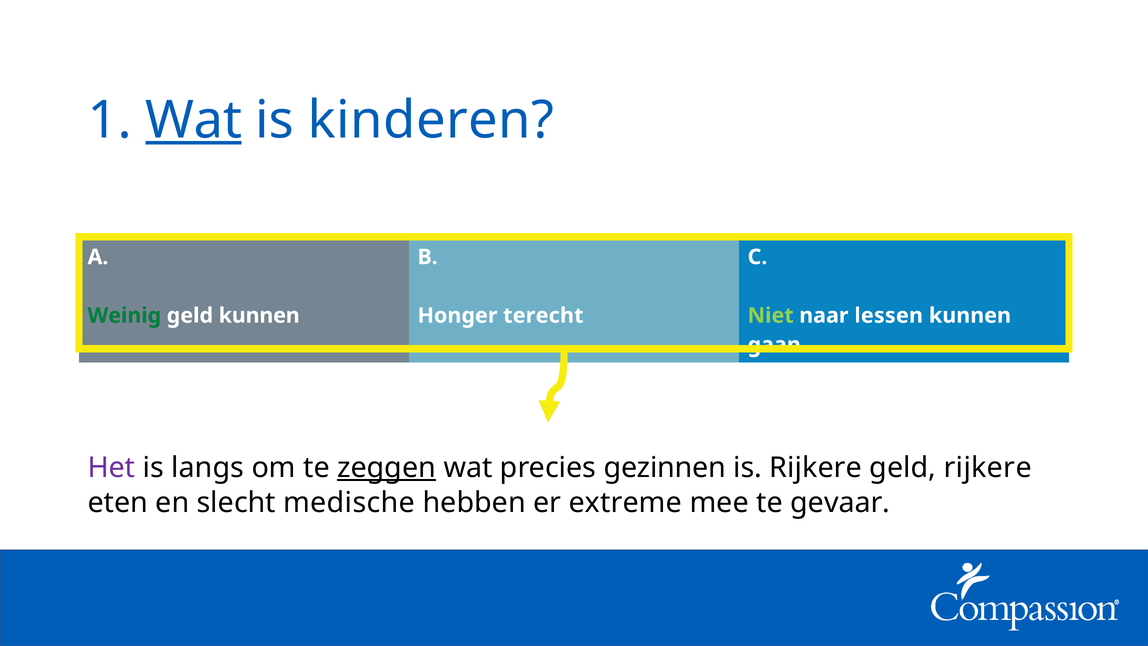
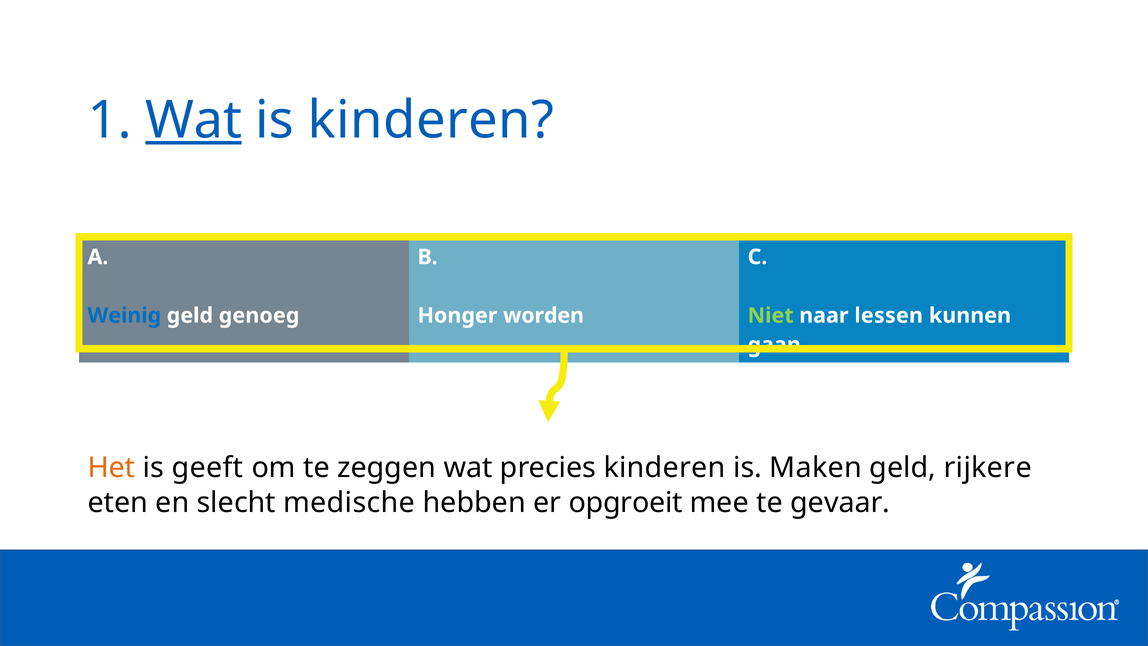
Weinig colour: green -> blue
geld kunnen: kunnen -> genoeg
terecht: terecht -> worden
Het colour: purple -> orange
langs: langs -> geeft
zeggen underline: present -> none
precies gezinnen: gezinnen -> kinderen
is Rijkere: Rijkere -> Maken
extreme: extreme -> opgroeit
